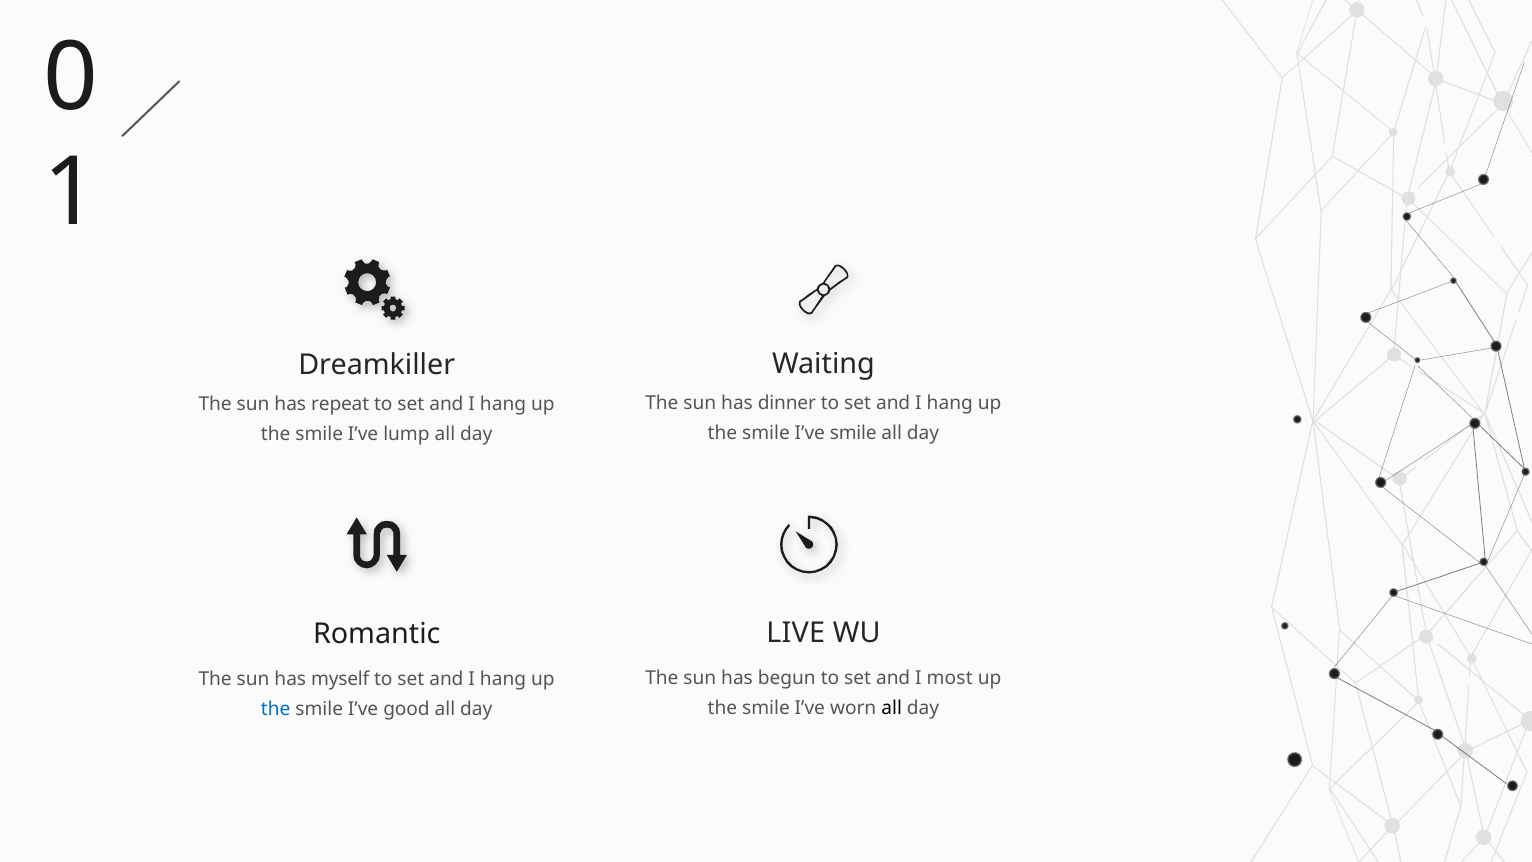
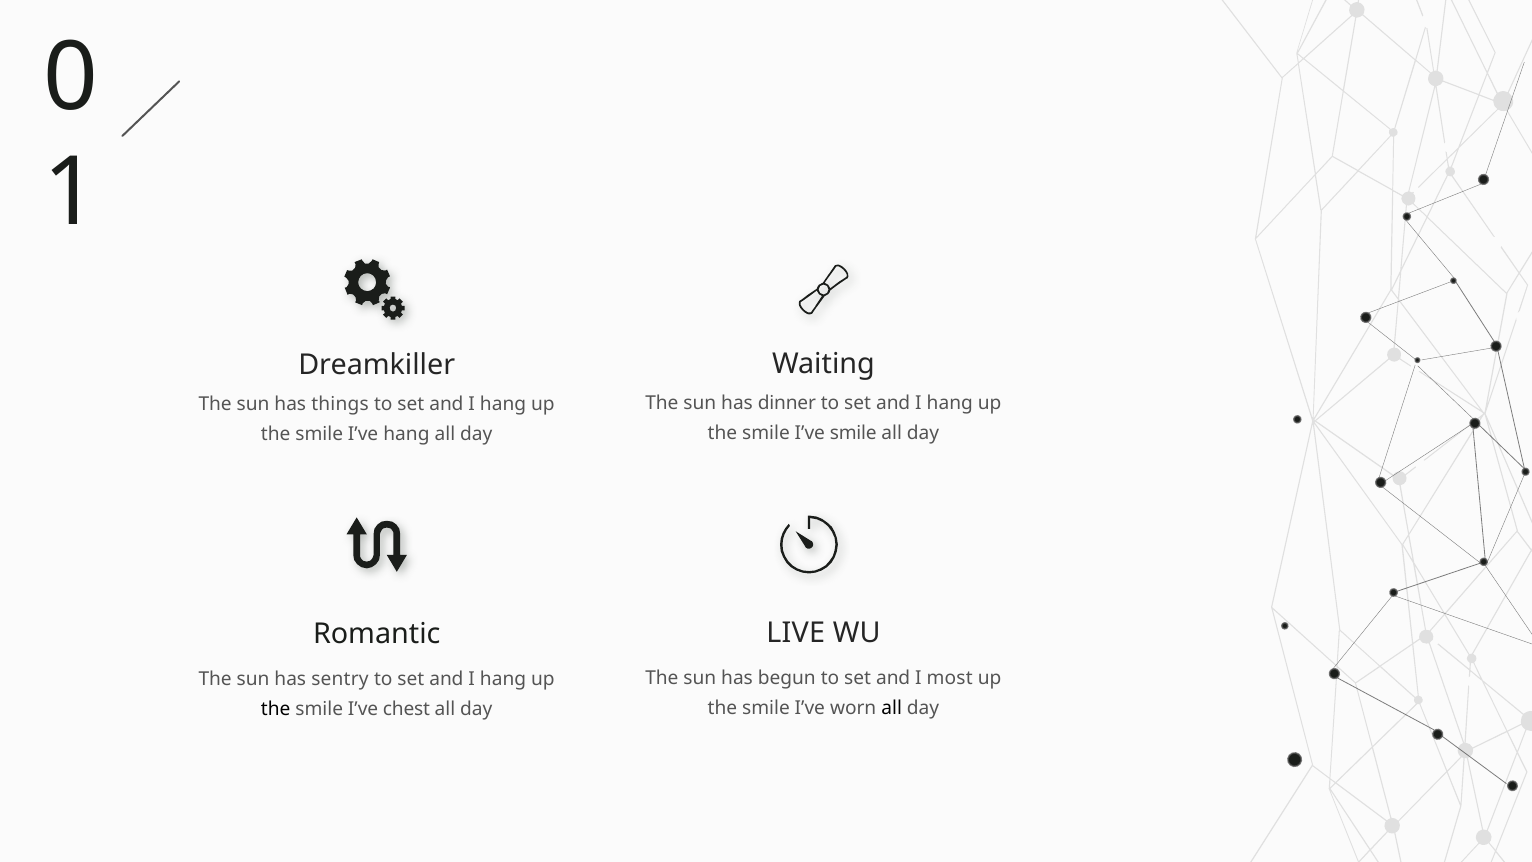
repeat: repeat -> things
I’ve lump: lump -> hang
myself: myself -> sentry
the at (276, 709) colour: blue -> black
good: good -> chest
